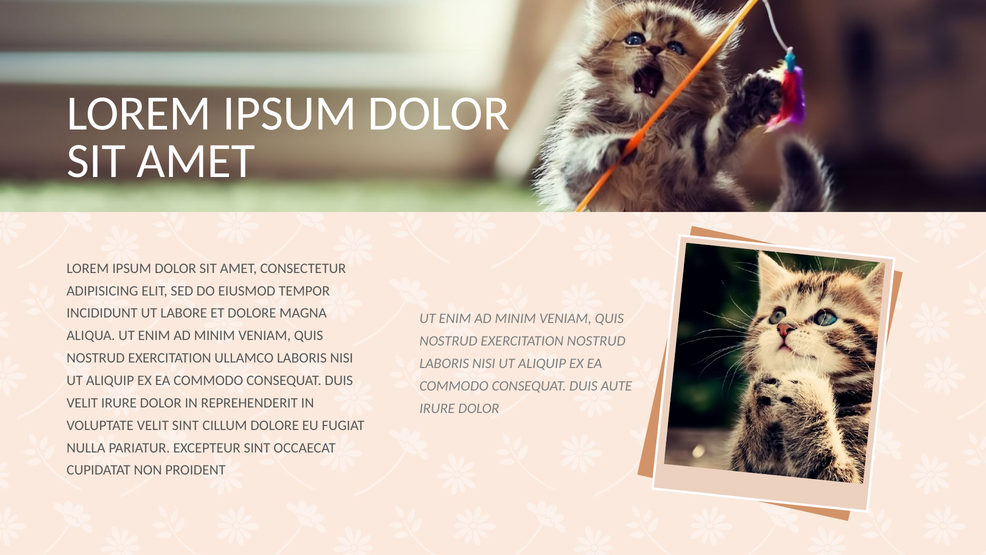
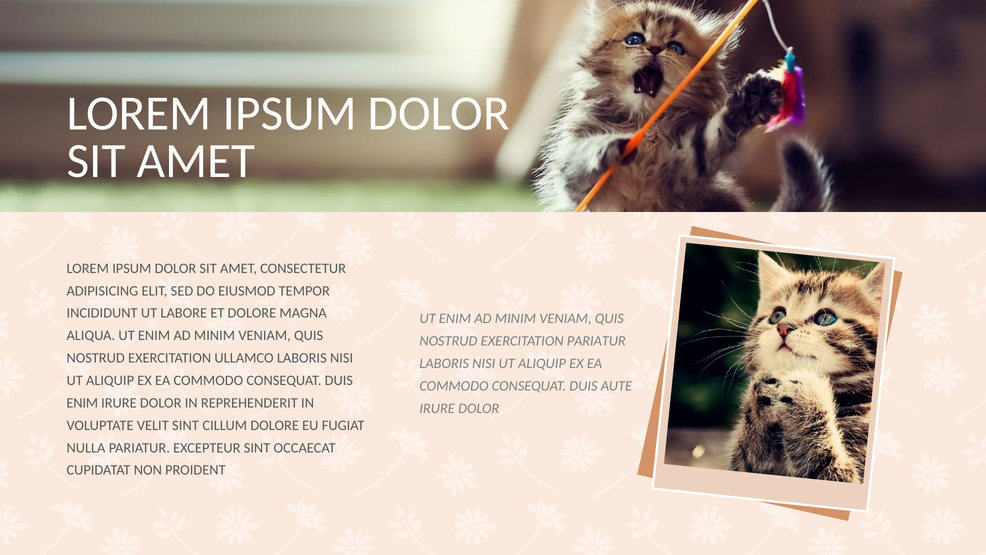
EXERCITATION NOSTRUD: NOSTRUD -> PARIATUR
VELIT at (82, 403): VELIT -> ENIM
